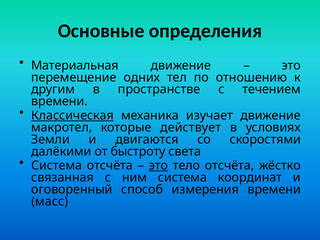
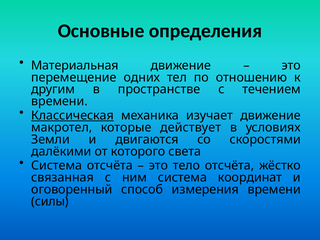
быстроту: быстроту -> которого
это at (158, 166) underline: present -> none
масс: масс -> силы
